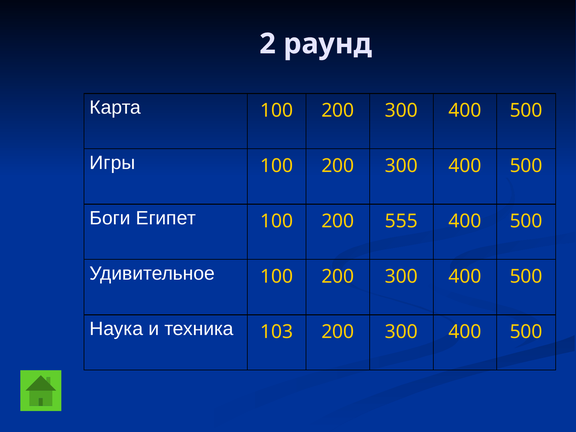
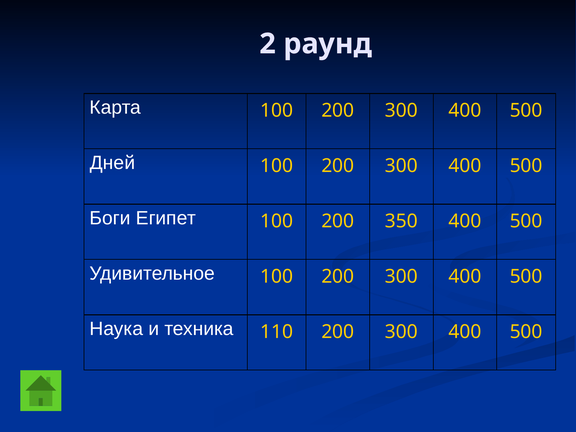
Игры: Игры -> Дней
555: 555 -> 350
103: 103 -> 110
